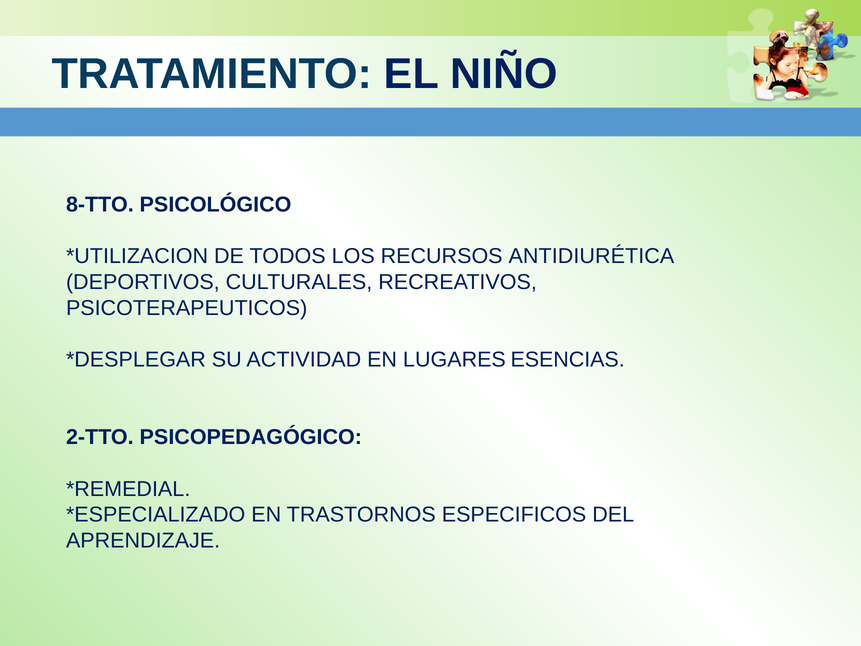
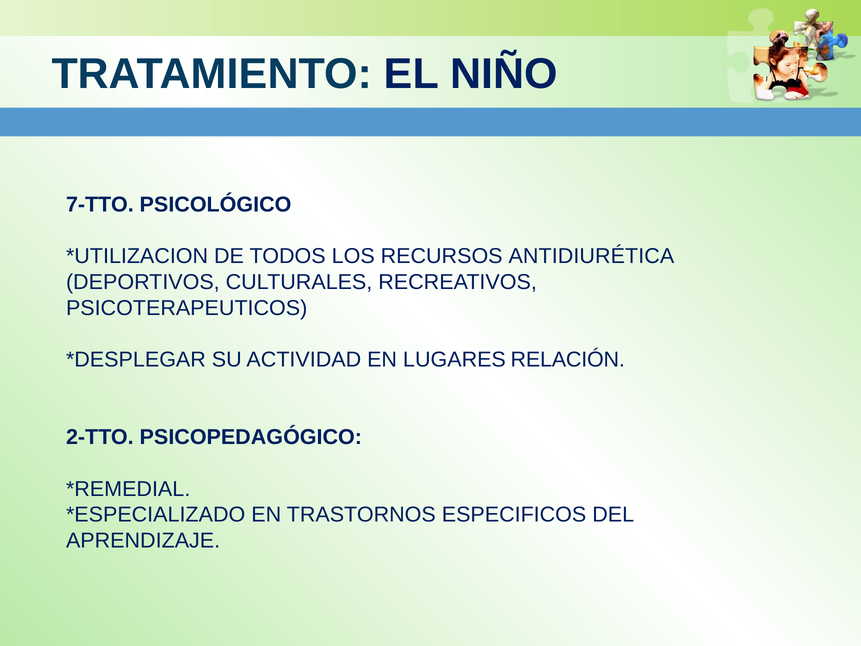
8-TTO: 8-TTO -> 7-TTO
ESENCIAS: ESENCIAS -> RELACIÓN
